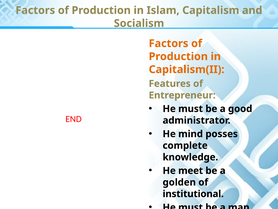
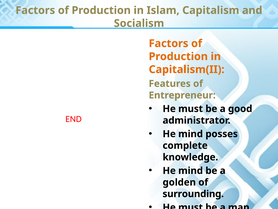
meet at (191, 170): meet -> mind
institutional: institutional -> surrounding
